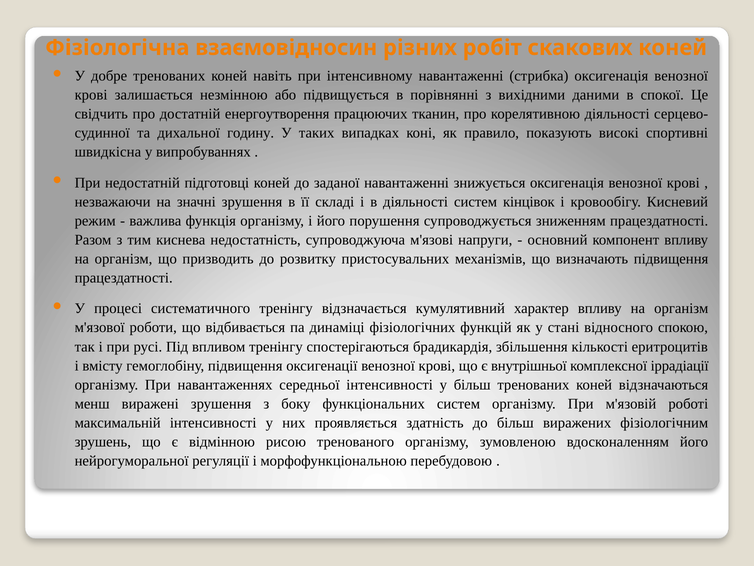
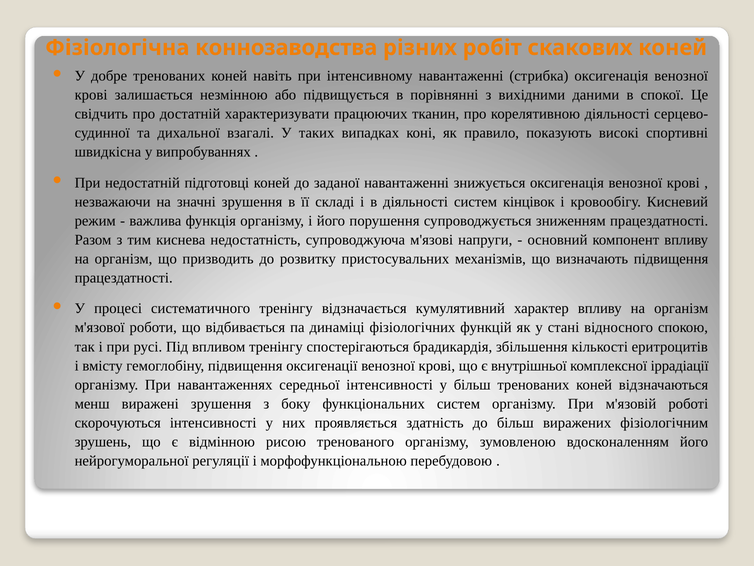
взаємовідносин: взаємовідносин -> коннозаводства
енергоутворення: енергоутворення -> характеризувати
годину: годину -> взагалі
максимальній: максимальній -> скорочуються
